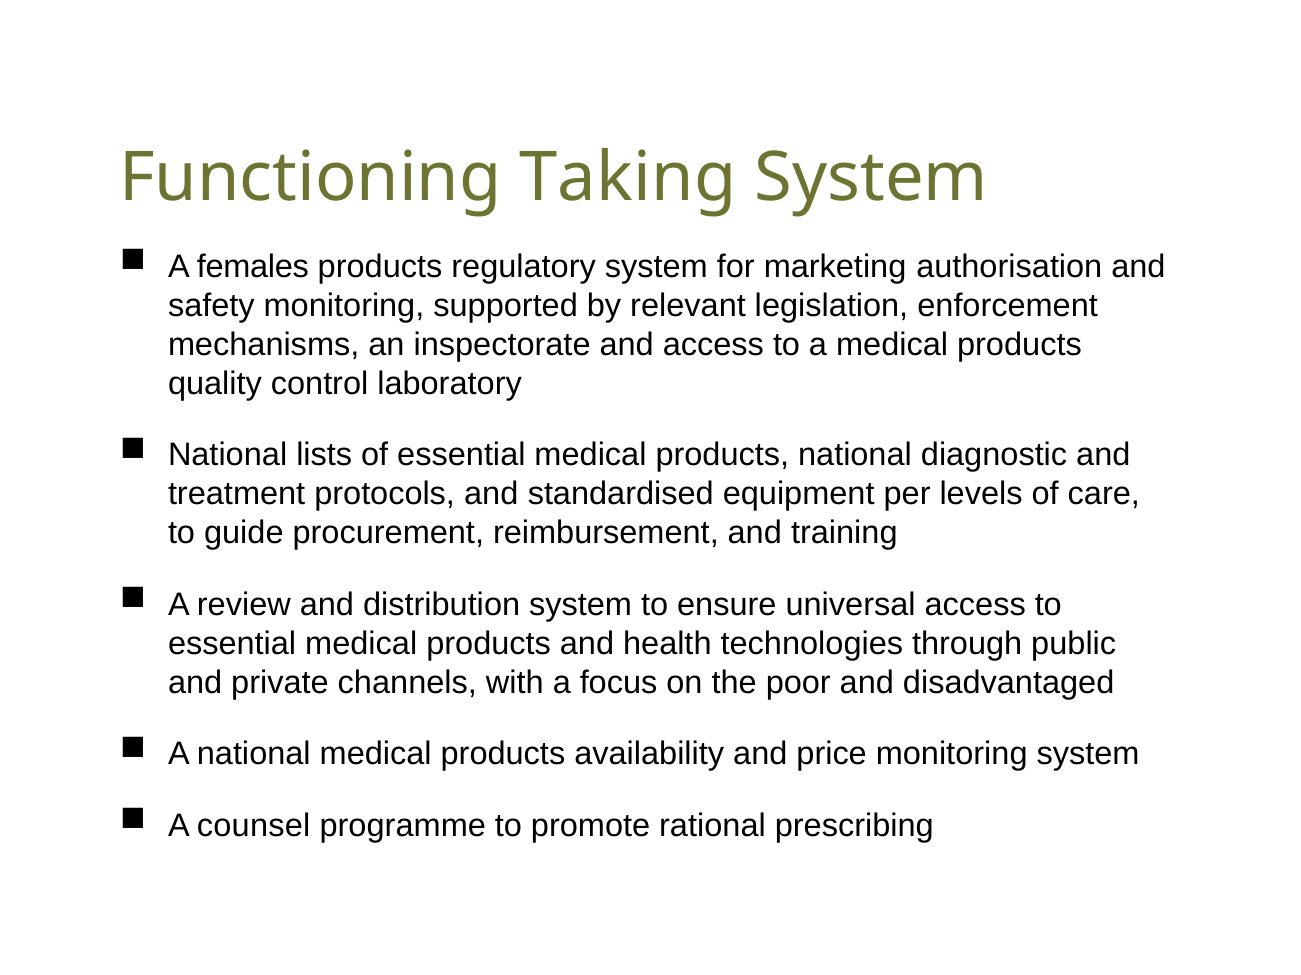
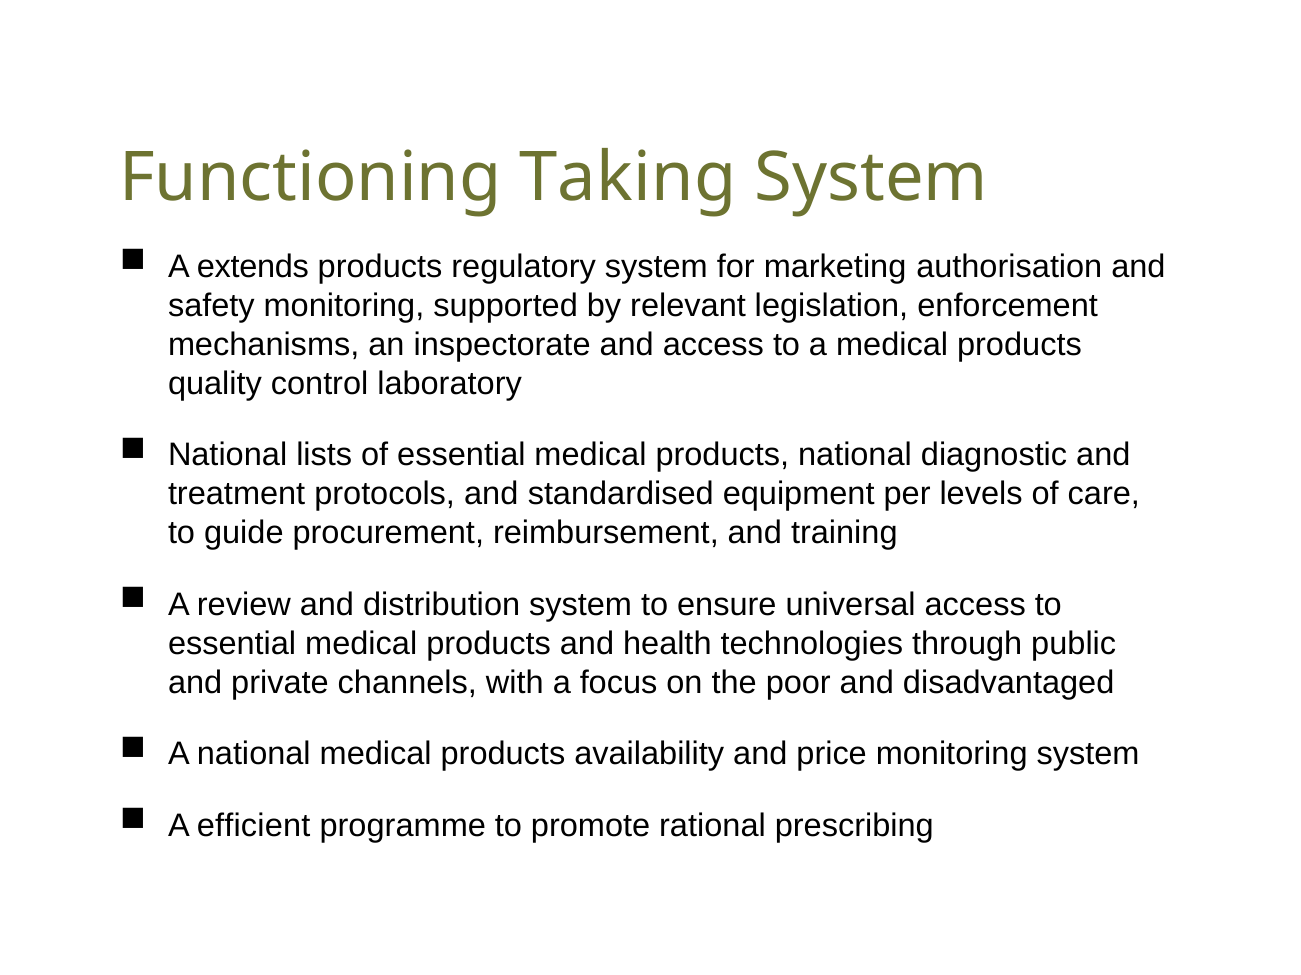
females: females -> extends
counsel: counsel -> efficient
